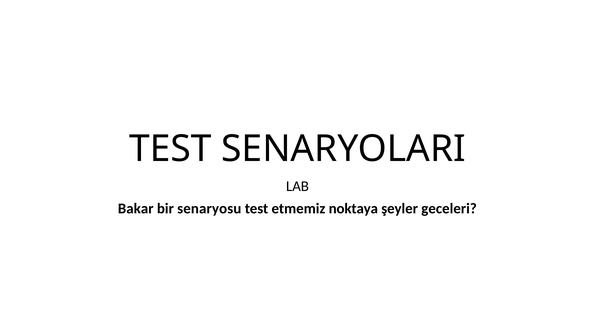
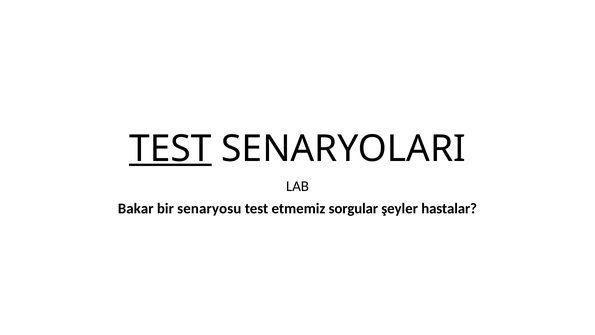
TEST at (170, 149) underline: none -> present
noktaya: noktaya -> sorgular
geceleri: geceleri -> hastalar
